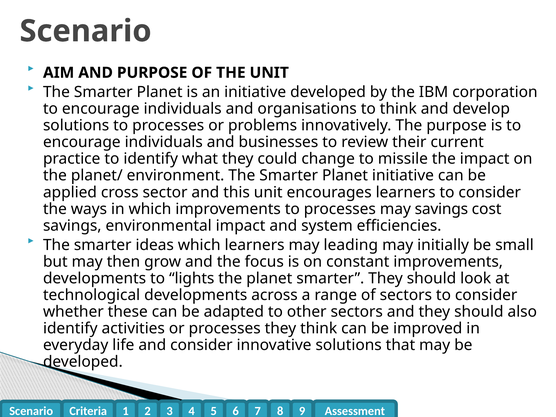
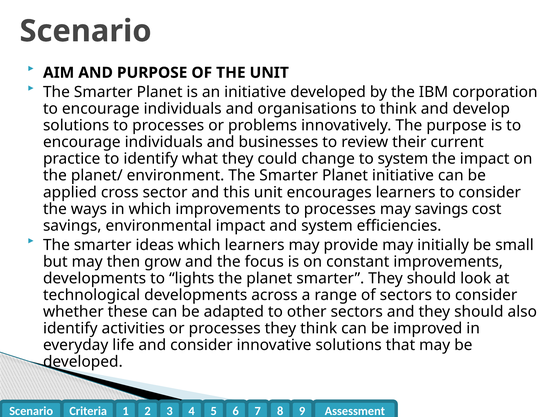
to missile: missile -> system
leading: leading -> provide
